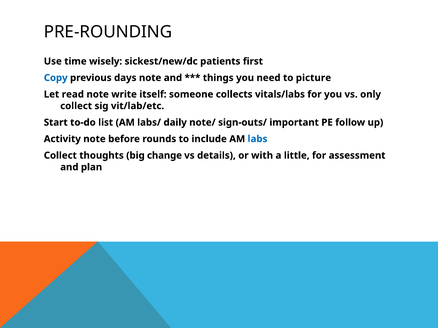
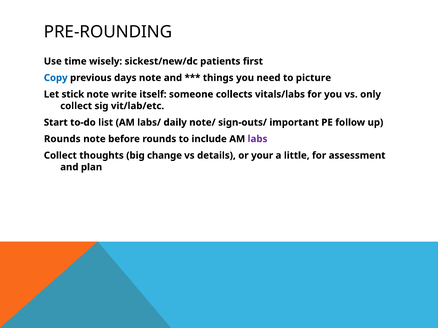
read: read -> stick
Activity at (62, 139): Activity -> Rounds
labs colour: blue -> purple
with: with -> your
